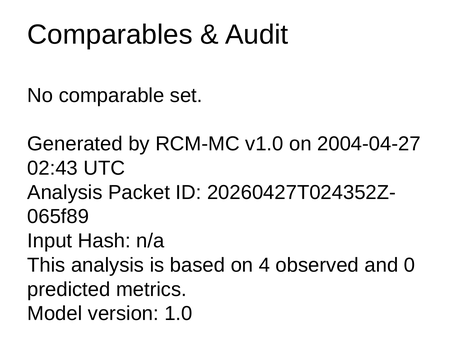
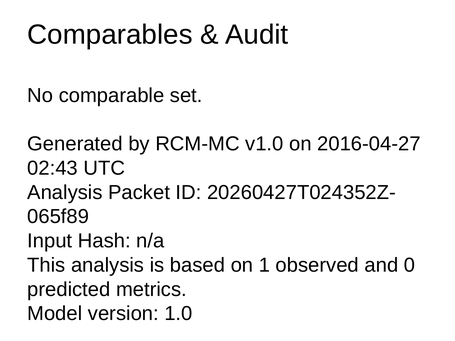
2004-04-27: 2004-04-27 -> 2016-04-27
4: 4 -> 1
